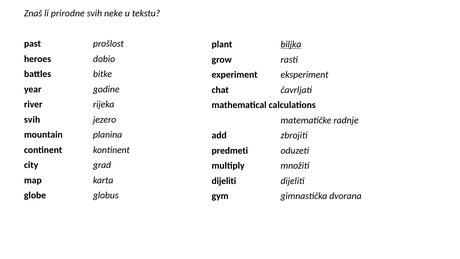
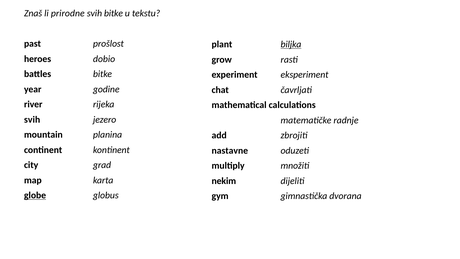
svih neke: neke -> bitke
predmeti: predmeti -> nastavne
dijeliti at (224, 181): dijeliti -> nekim
globe underline: none -> present
